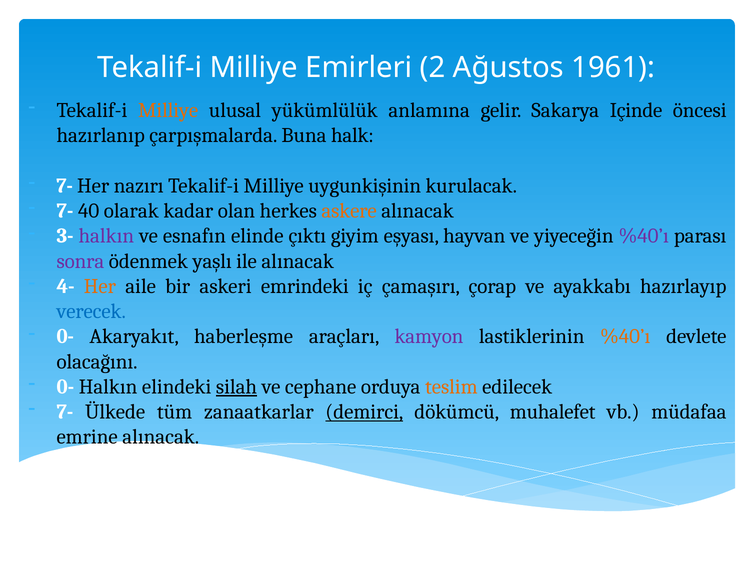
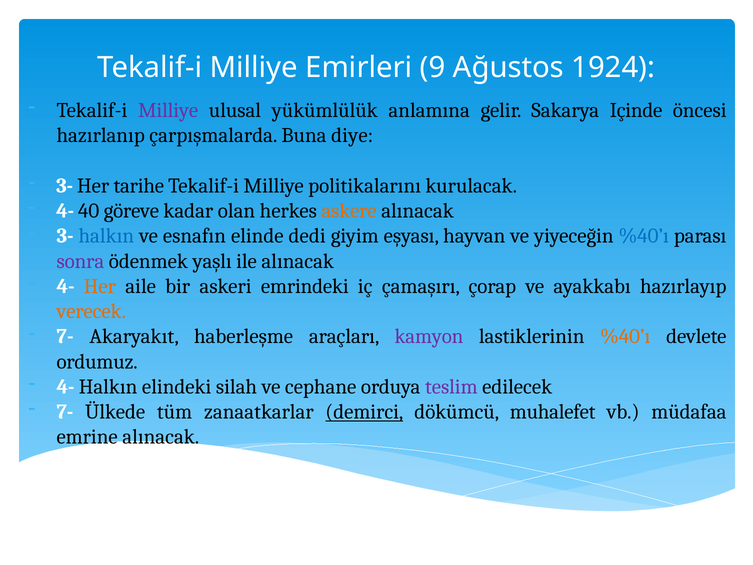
2: 2 -> 9
1961: 1961 -> 1924
Milliye at (168, 110) colour: orange -> purple
halk: halk -> diye
7- at (65, 186): 7- -> 3-
nazırı: nazırı -> tarihe
uygunkişinin: uygunkişinin -> politikalarını
7- at (65, 211): 7- -> 4-
olarak: olarak -> göreve
halkın at (106, 236) colour: purple -> blue
çıktı: çıktı -> dedi
%40’ı at (644, 236) colour: purple -> blue
verecek colour: blue -> orange
0- at (65, 336): 0- -> 7-
olacağını: olacağını -> ordumuz
0- at (65, 387): 0- -> 4-
silah underline: present -> none
teslim colour: orange -> purple
